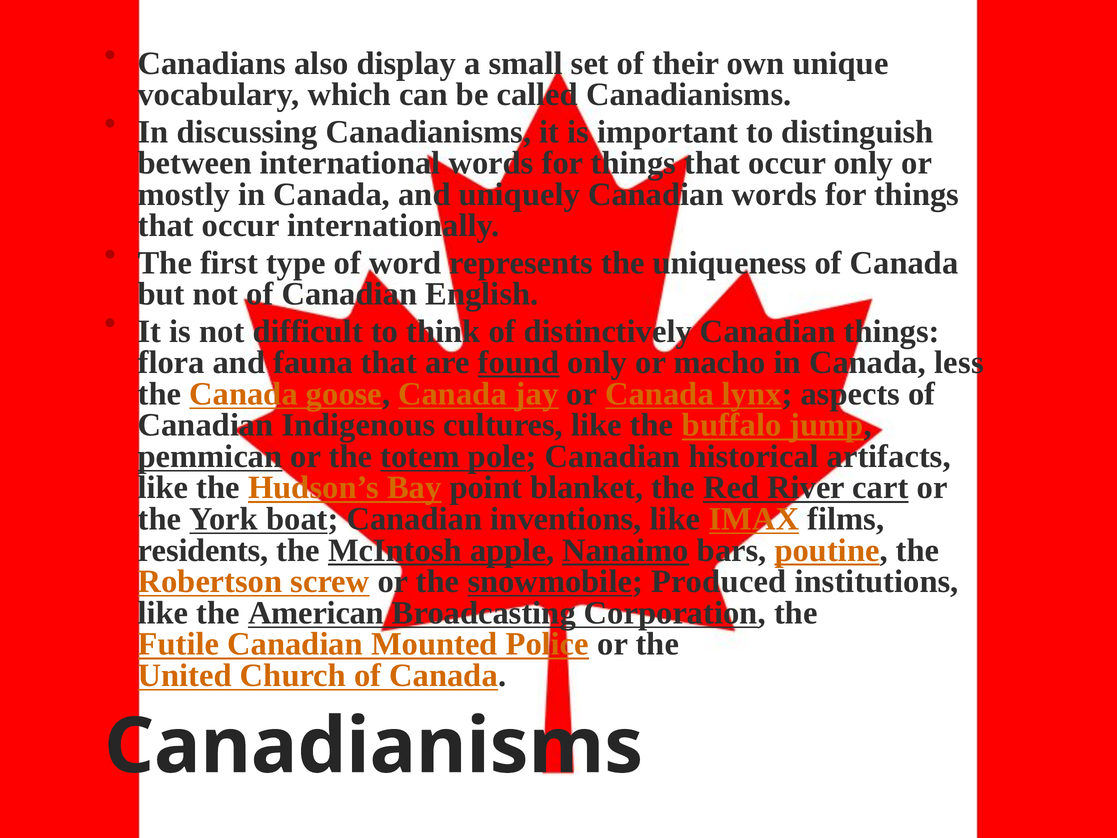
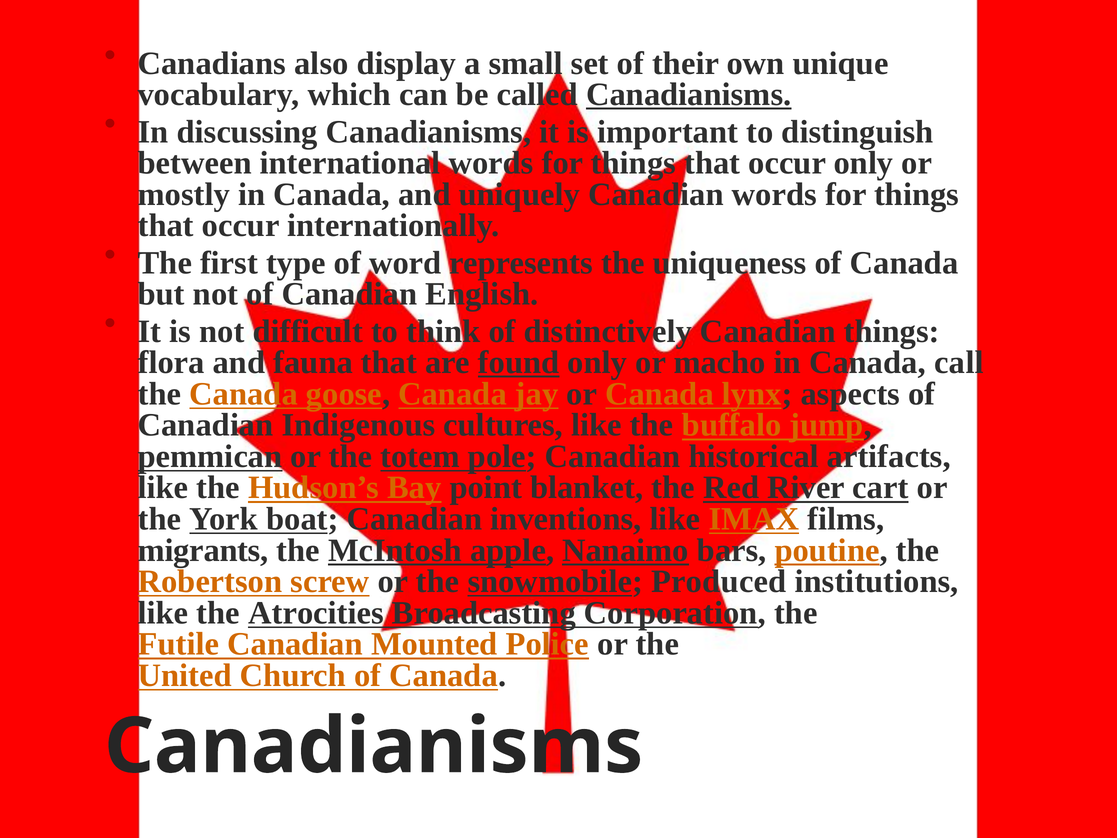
Canadianisms at (689, 95) underline: none -> present
less: less -> call
residents: residents -> migrants
American: American -> Atrocities
